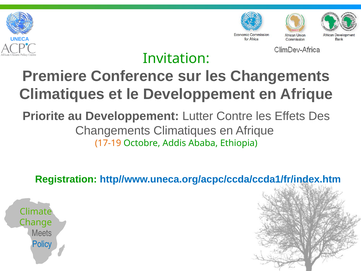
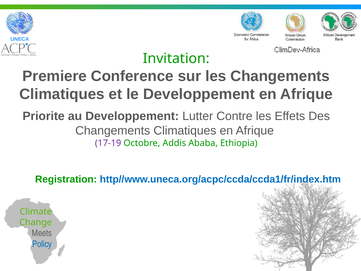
17-19 colour: orange -> purple
